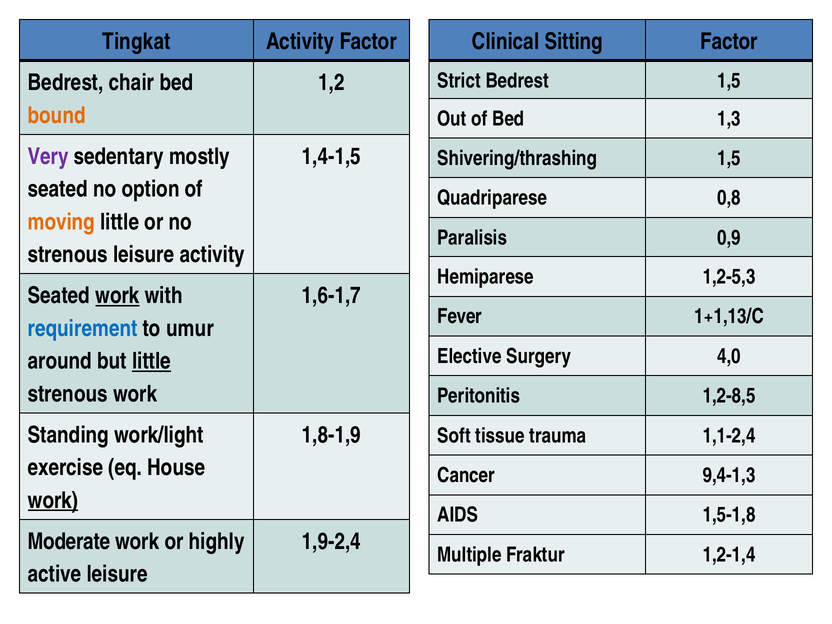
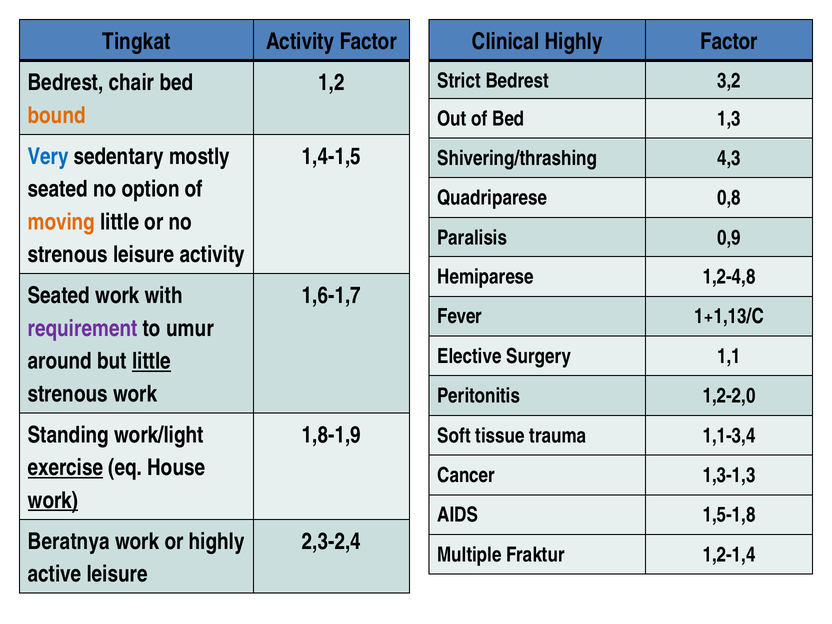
Clinical Sitting: Sitting -> Highly
Bedrest 1,5: 1,5 -> 3,2
Very colour: purple -> blue
Shivering/thrashing 1,5: 1,5 -> 4,3
1,2-5,3: 1,2-5,3 -> 1,2-4,8
work at (117, 296) underline: present -> none
requirement colour: blue -> purple
4,0: 4,0 -> 1,1
1,2-8,5: 1,2-8,5 -> 1,2-2,0
1,1-2,4: 1,1-2,4 -> 1,1-3,4
exercise underline: none -> present
9,4-1,3: 9,4-1,3 -> 1,3-1,3
Moderate: Moderate -> Beratnya
1,9-2,4: 1,9-2,4 -> 2,3-2,4
